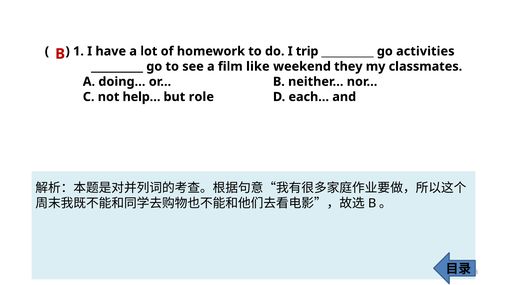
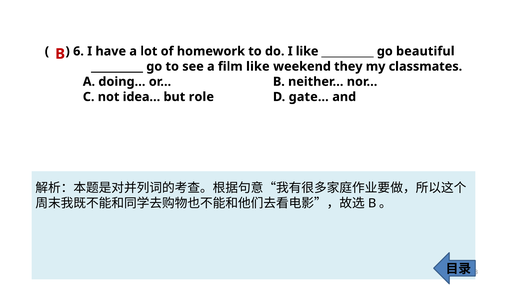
1: 1 -> 6
I trip: trip -> like
activities: activities -> beautiful
help…: help… -> idea…
each…: each… -> gate…
